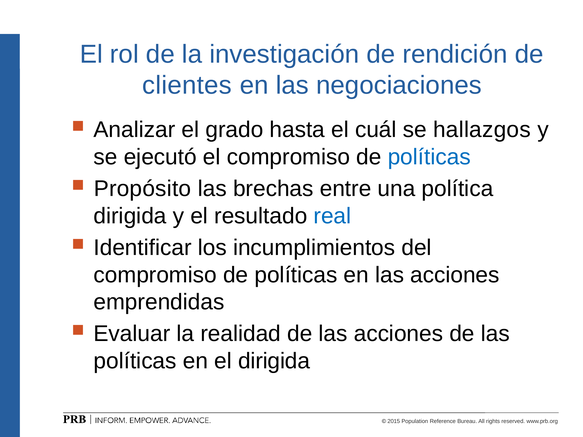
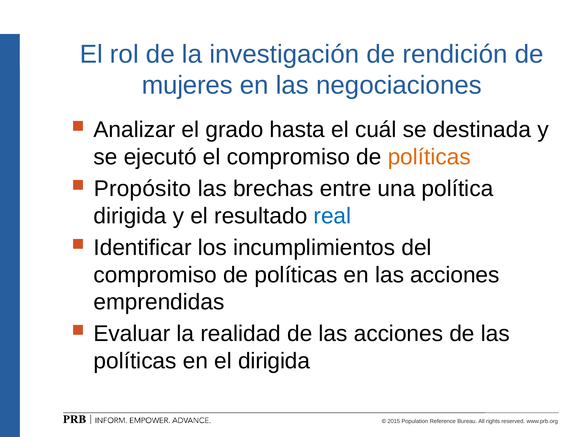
clientes: clientes -> mujeres
hallazgos: hallazgos -> destinada
políticas at (429, 157) colour: blue -> orange
